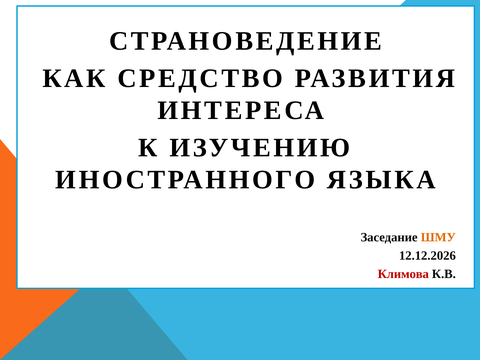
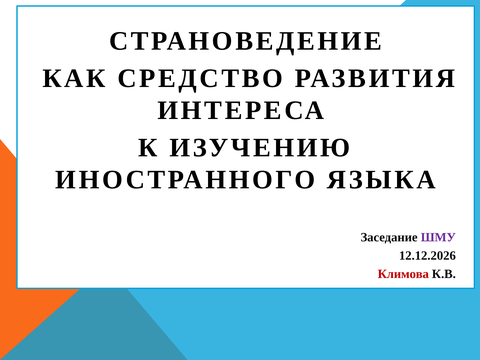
ШМУ colour: orange -> purple
